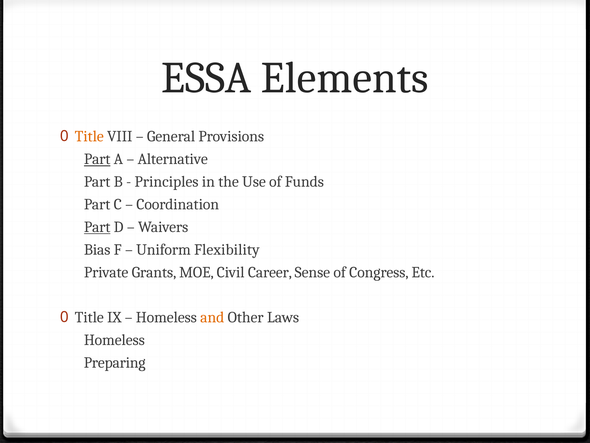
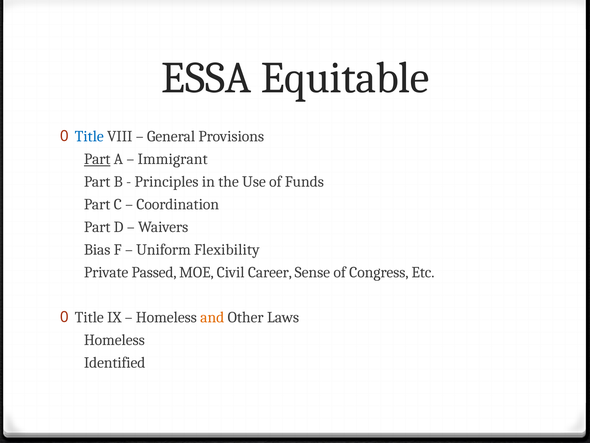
Elements: Elements -> Equitable
Title at (89, 136) colour: orange -> blue
Alternative: Alternative -> Immigrant
Part at (97, 227) underline: present -> none
Grants: Grants -> Passed
Preparing: Preparing -> Identified
